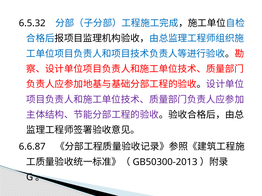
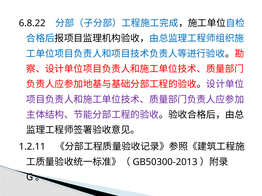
6.5.32: 6.5.32 -> 6.8.22
6.6.87: 6.6.87 -> 1.2.11
